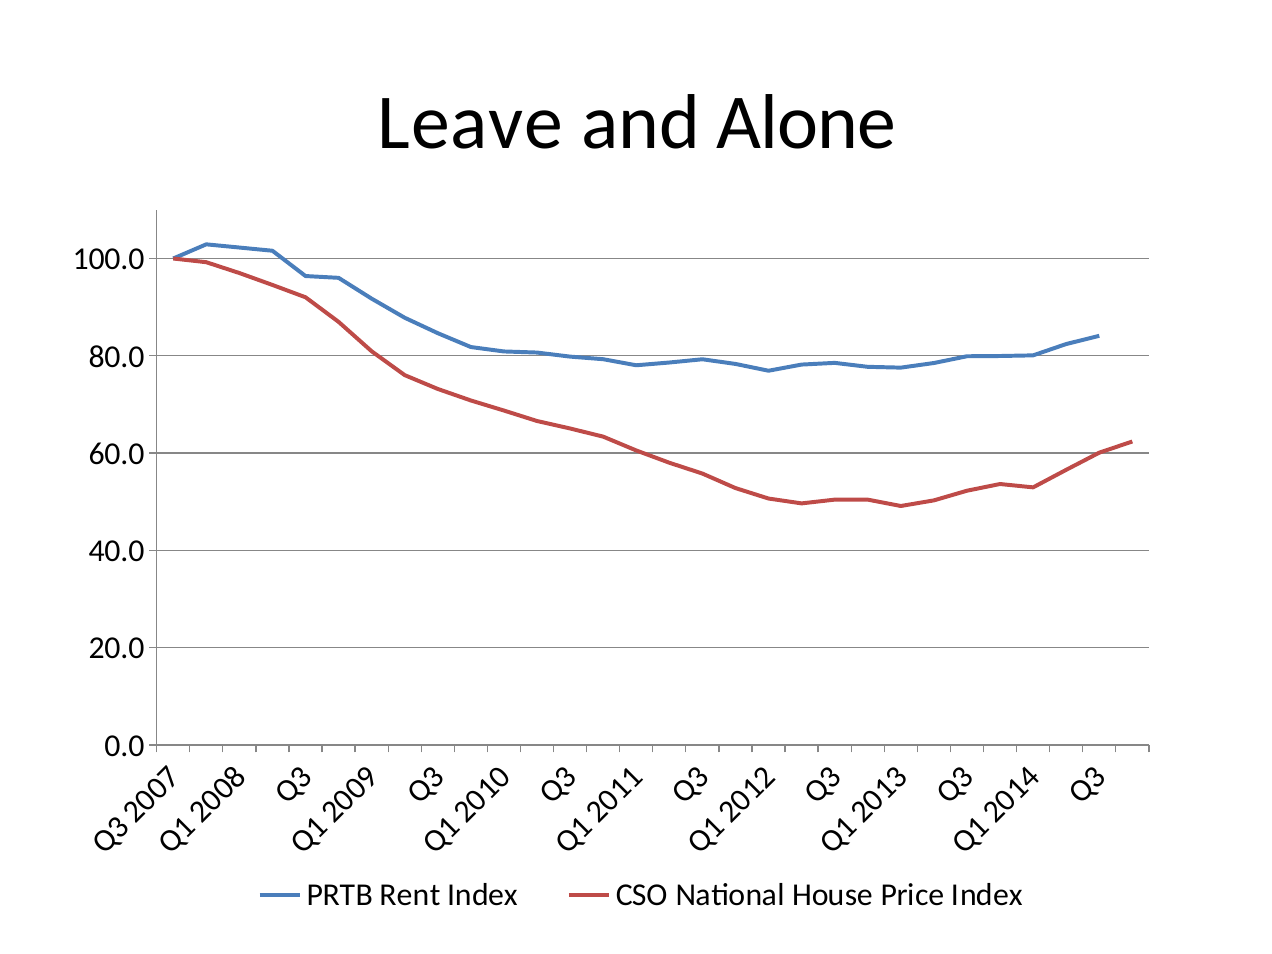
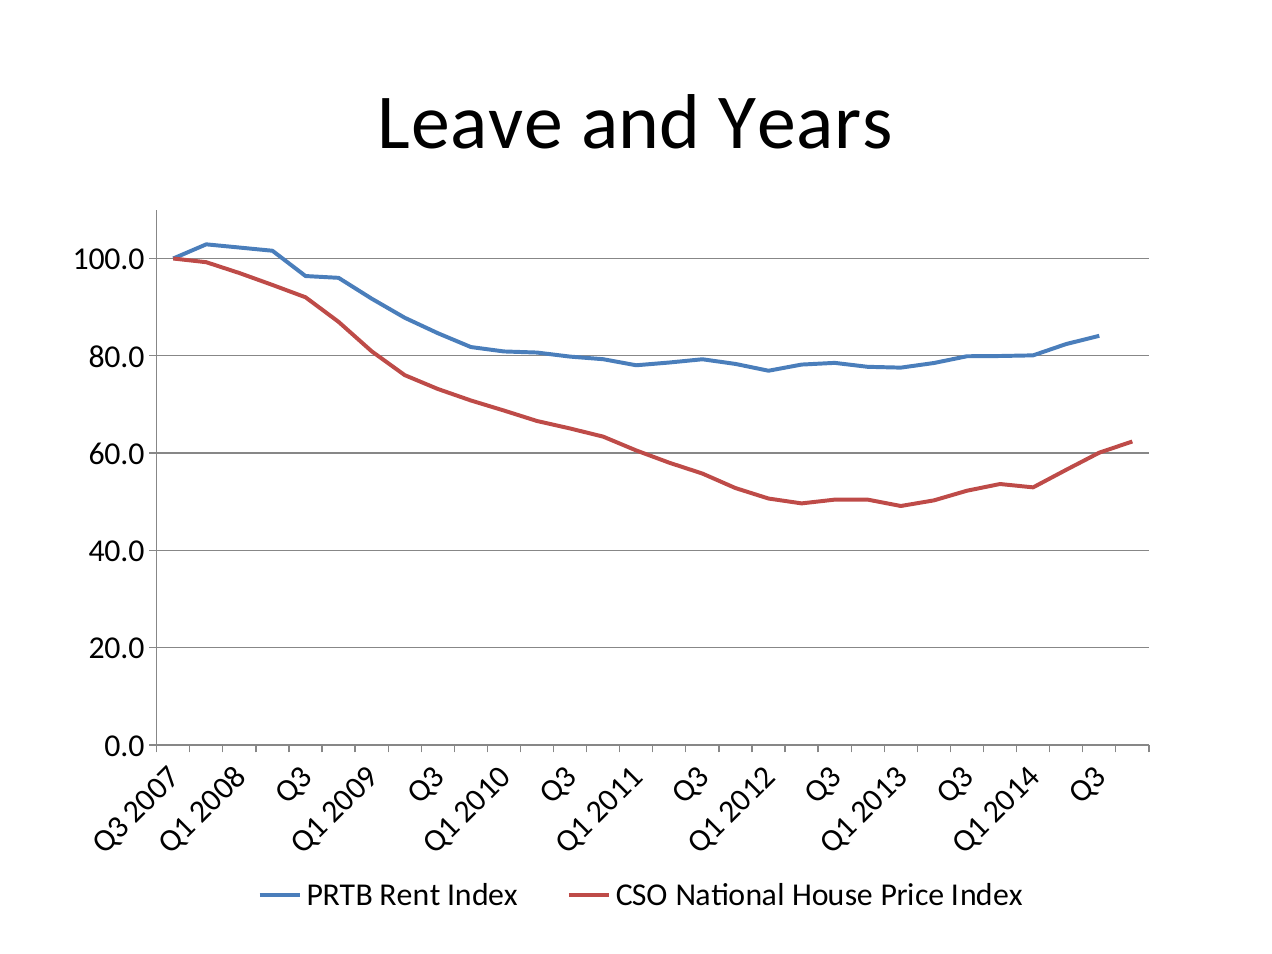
Alone: Alone -> Years
